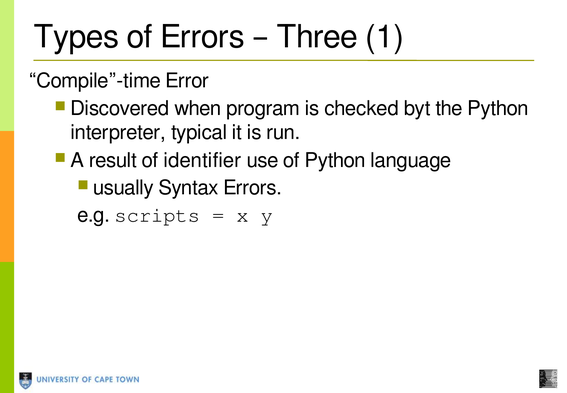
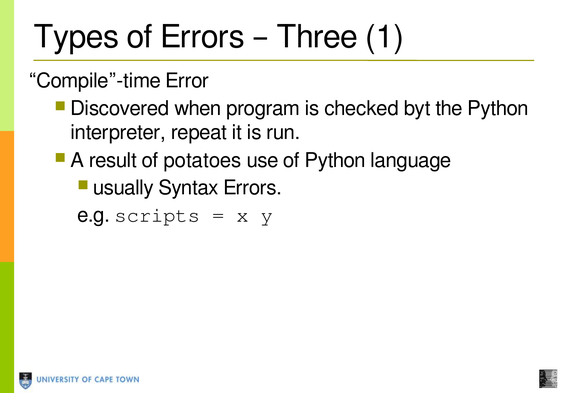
typical: typical -> repeat
identifier: identifier -> potatoes
